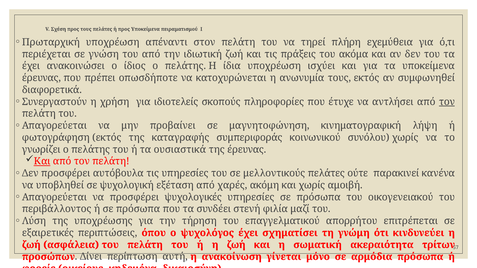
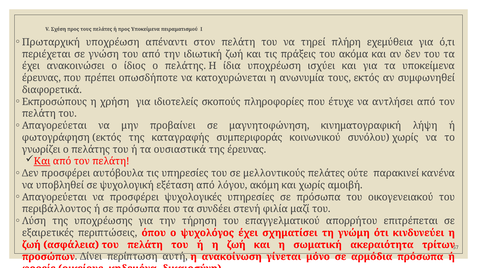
Συνεργαστούν: Συνεργαστούν -> Εκπροσώπους
τον at (447, 102) underline: present -> none
χαρές: χαρές -> λόγου
